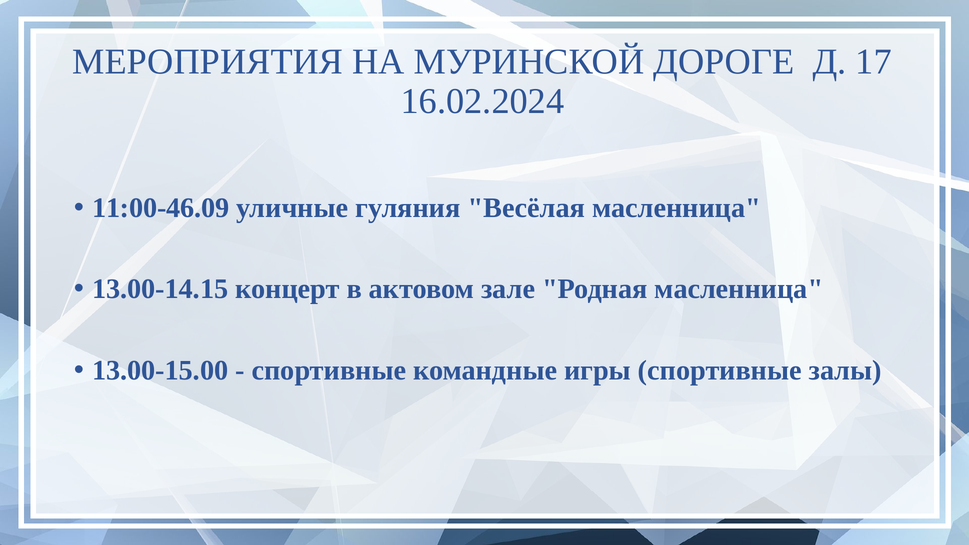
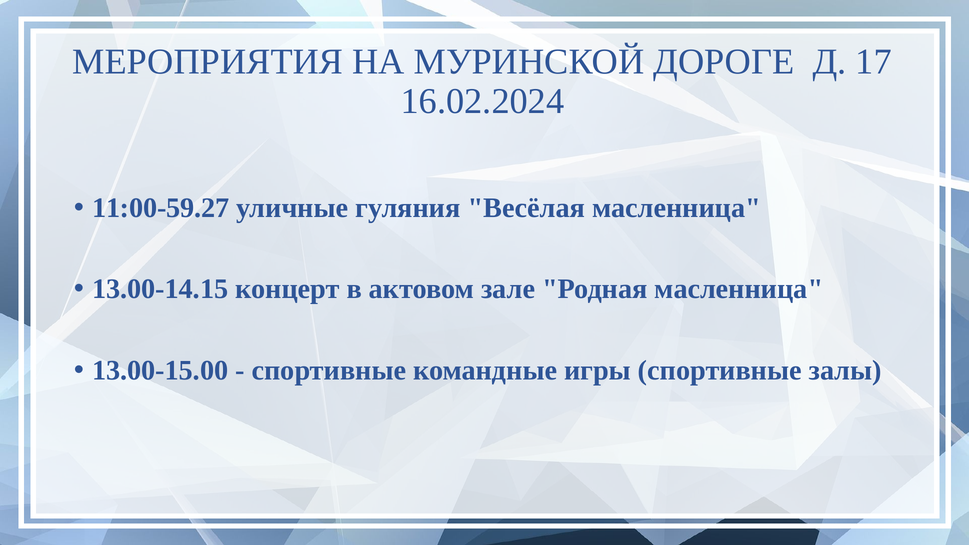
11:00-46.09: 11:00-46.09 -> 11:00-59.27
